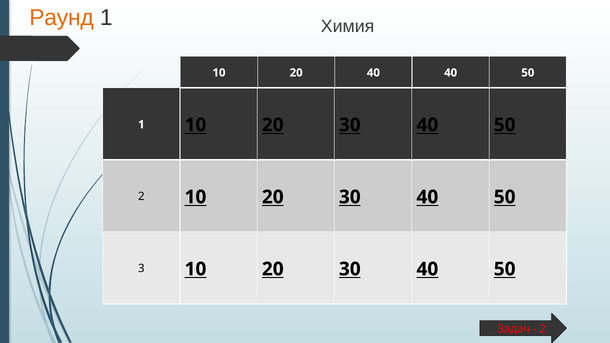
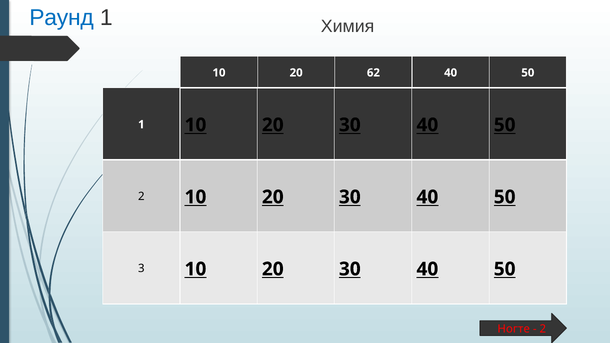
Раунд colour: orange -> blue
20 40: 40 -> 62
Задач: Задач -> Ногте
